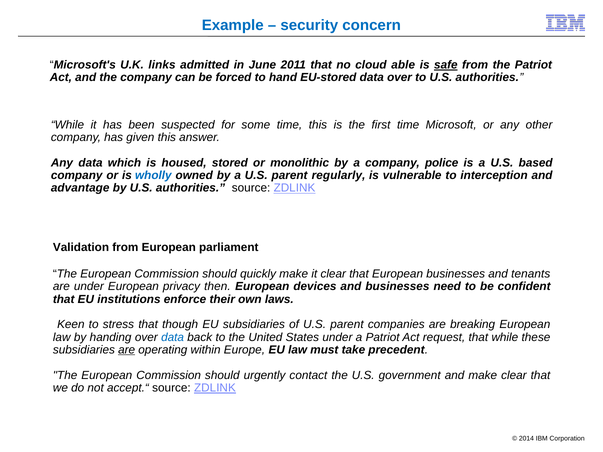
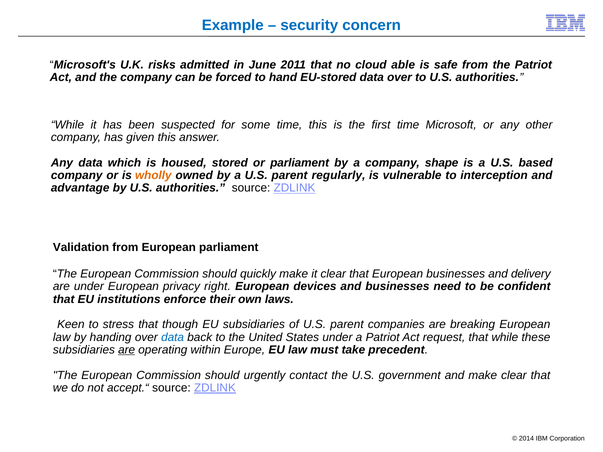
links: links -> risks
safe underline: present -> none
or monolithic: monolithic -> parliament
police: police -> shape
wholly colour: blue -> orange
tenants: tenants -> delivery
then: then -> right
